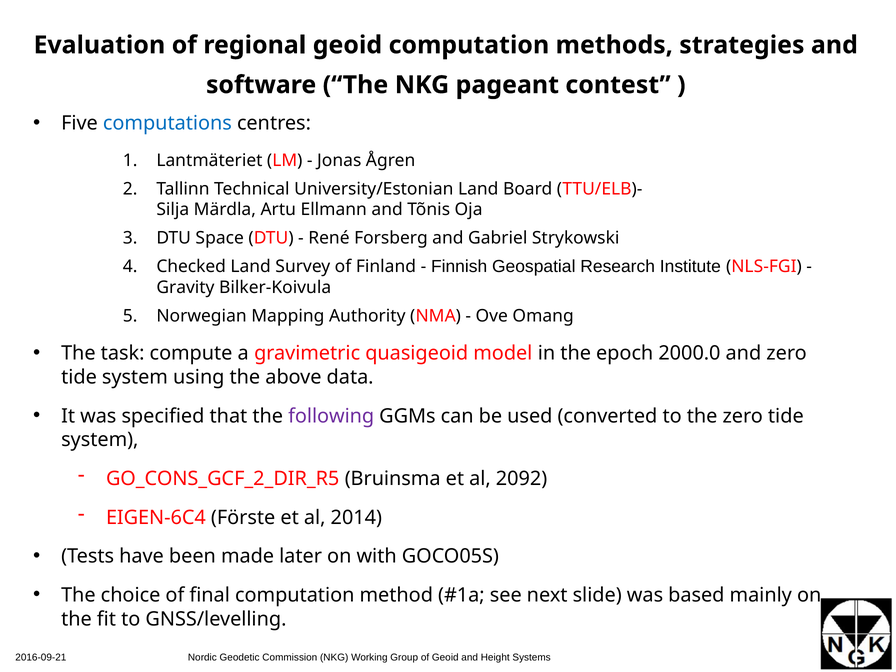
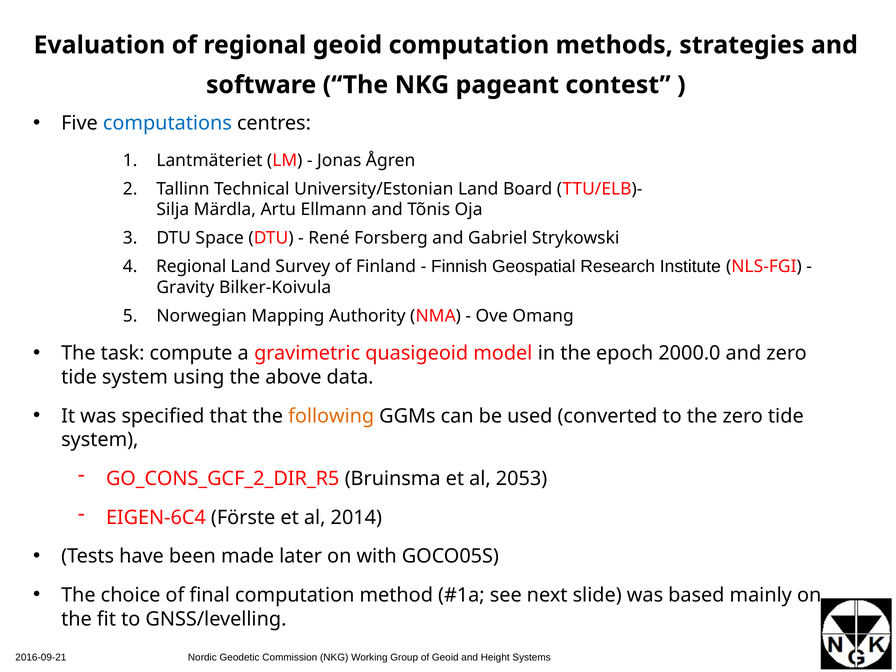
Checked at (191, 266): Checked -> Regional
following colour: purple -> orange
2092: 2092 -> 2053
